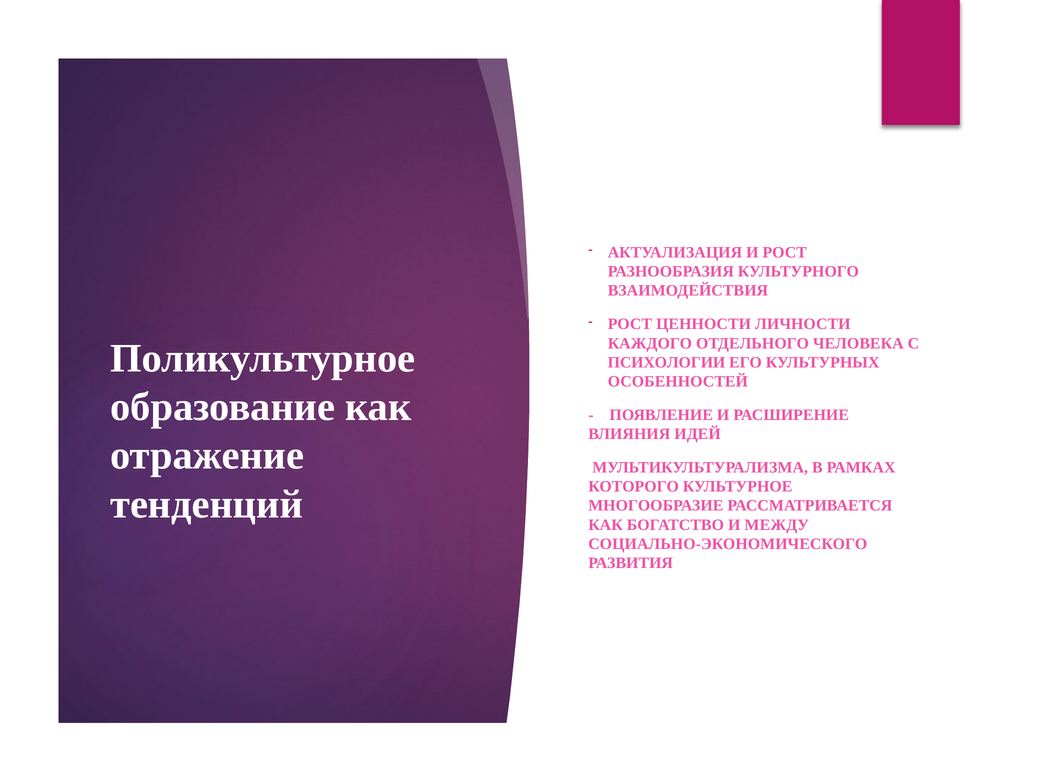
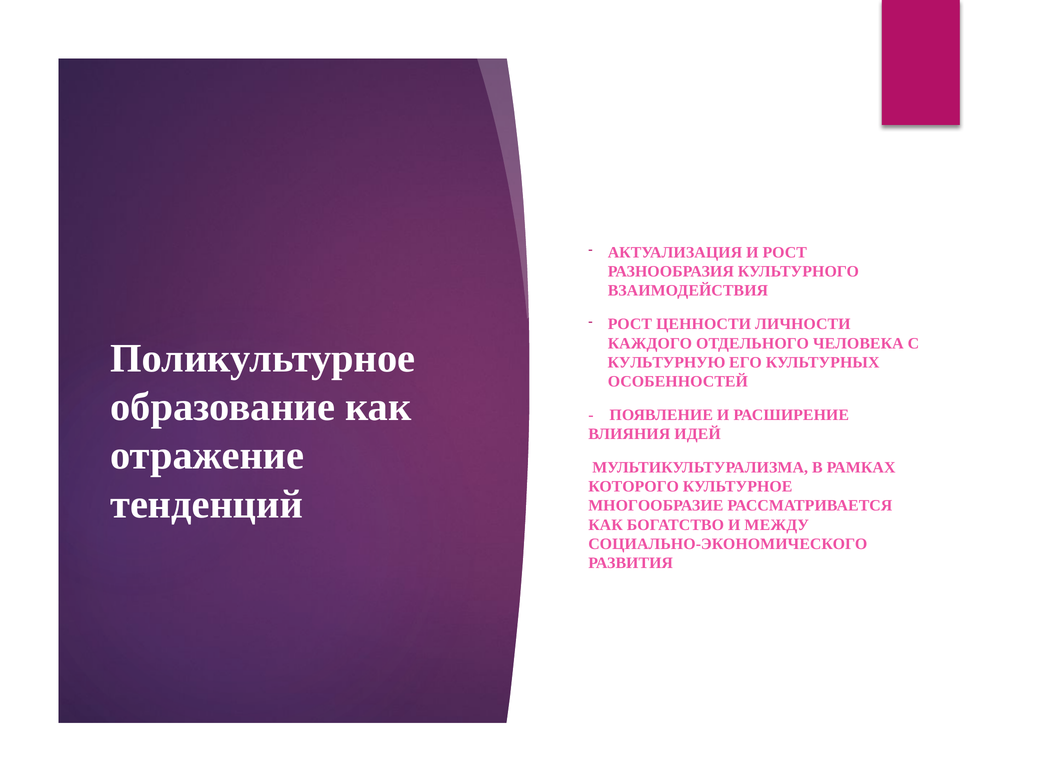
ПСИХОЛОГИИ: ПСИХОЛОГИИ -> КУЛЬТУРНУЮ
